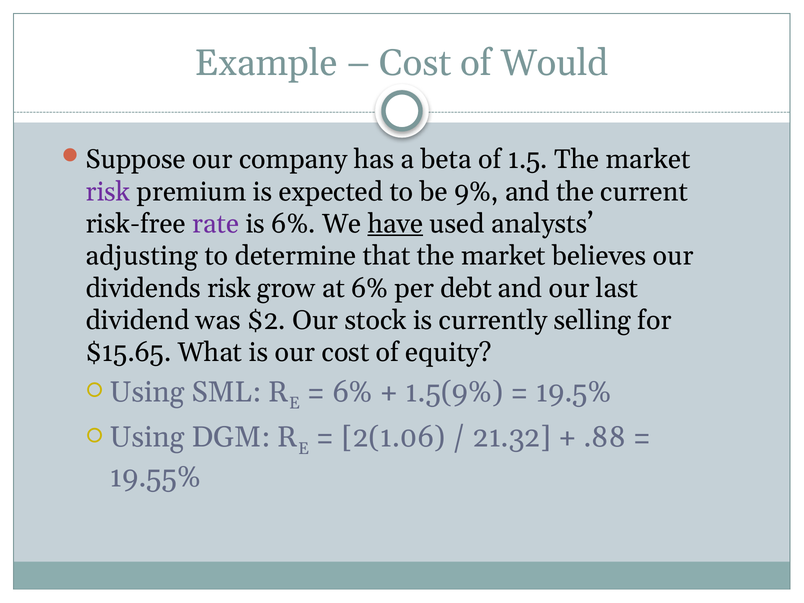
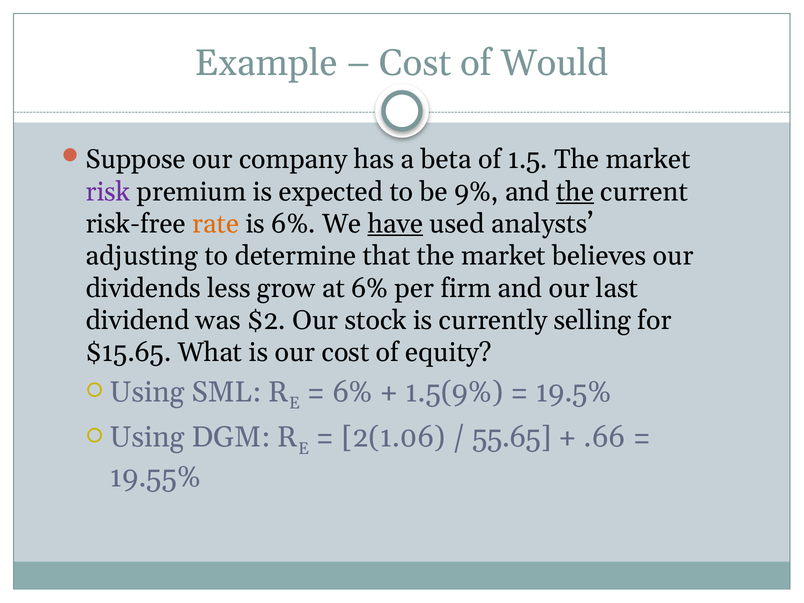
the at (575, 192) underline: none -> present
rate colour: purple -> orange
dividends risk: risk -> less
debt: debt -> firm
21.32: 21.32 -> 55.65
.88: .88 -> .66
